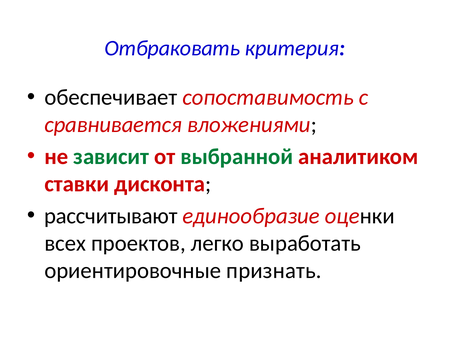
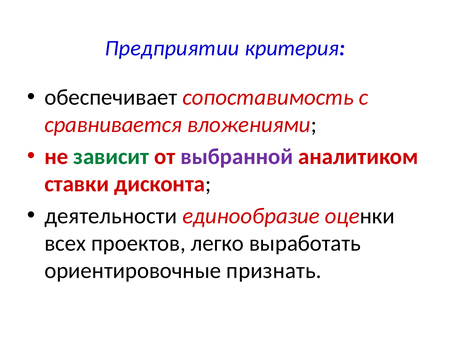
Отбраковать: Отбраковать -> Предприятии
выбранной colour: green -> purple
рассчитывают: рассчитывают -> деятельности
